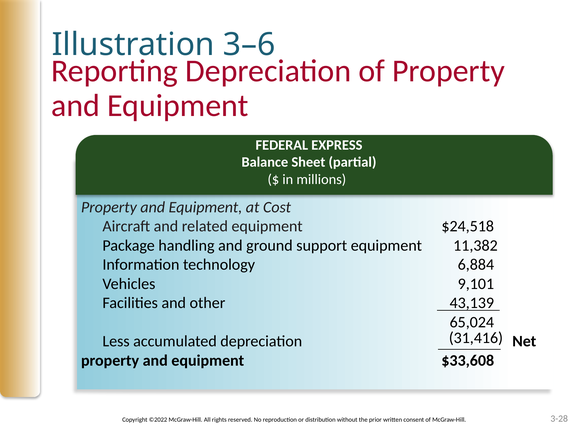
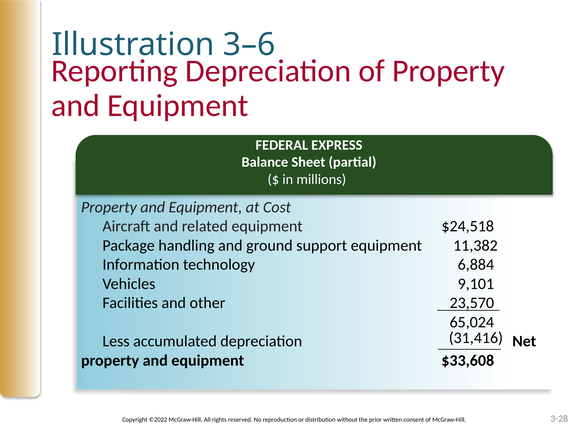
43,139: 43,139 -> 23,570
